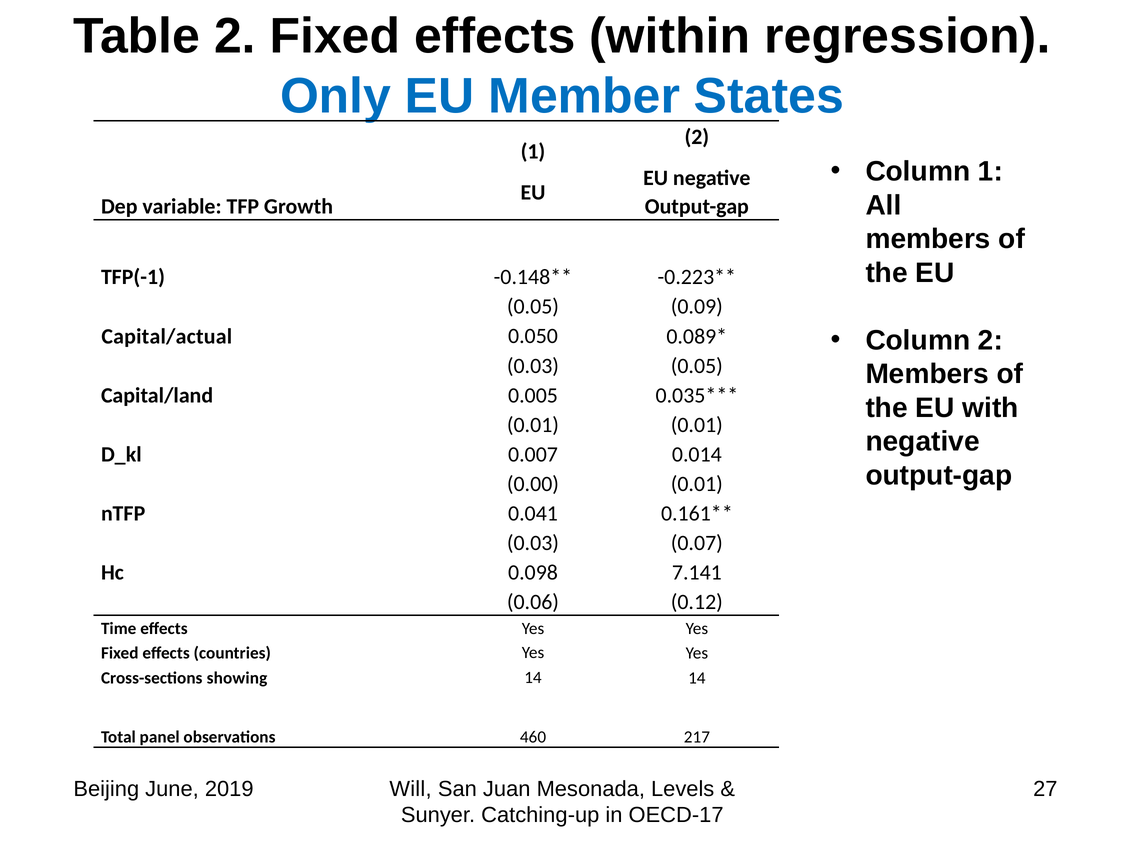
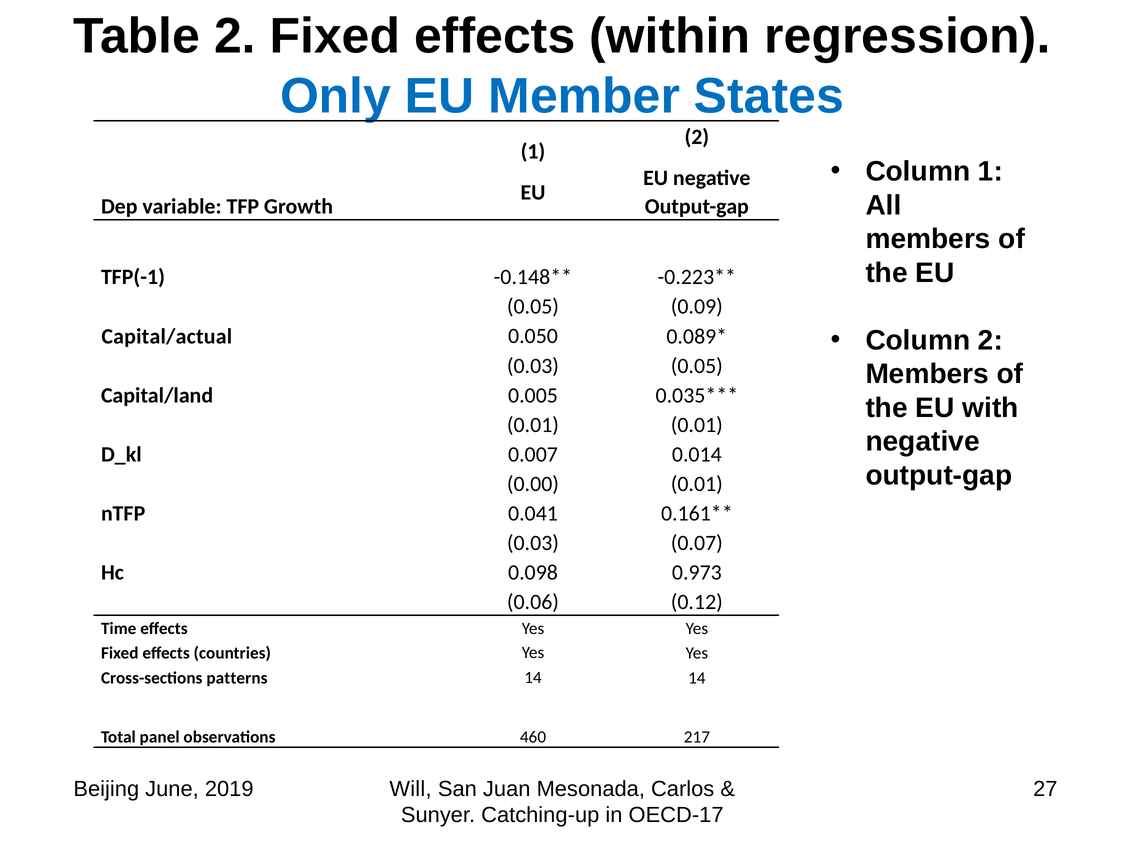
7.141: 7.141 -> 0.973
showing: showing -> patterns
Levels: Levels -> Carlos
